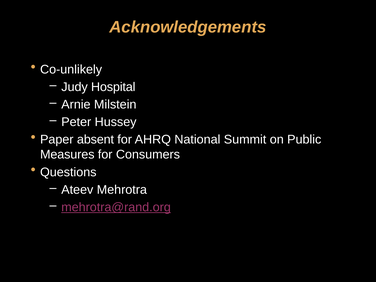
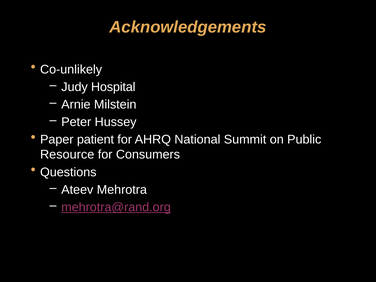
absent: absent -> patient
Measures: Measures -> Resource
